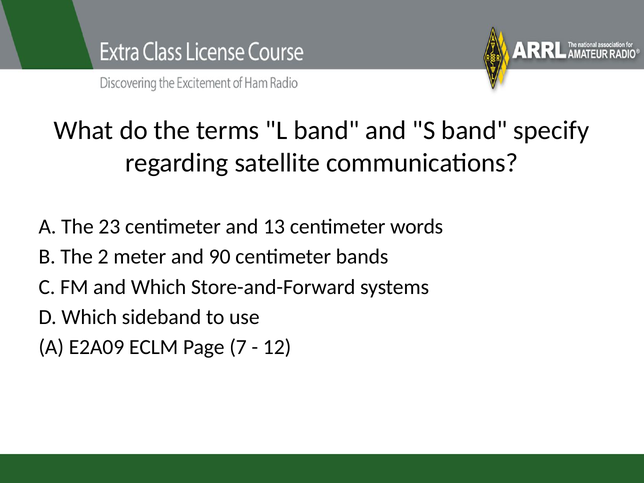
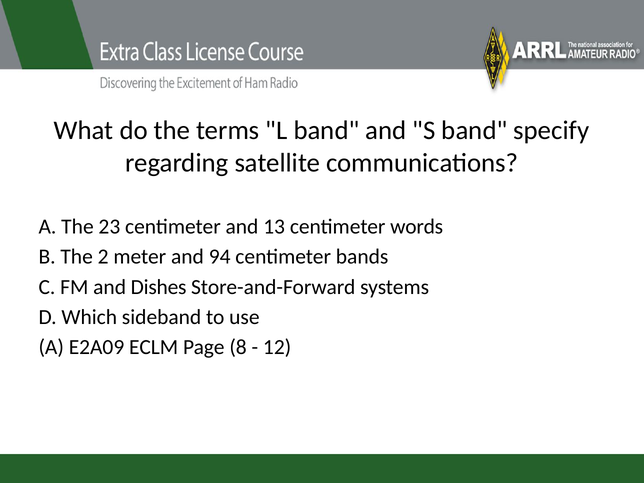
90: 90 -> 94
and Which: Which -> Dishes
7: 7 -> 8
